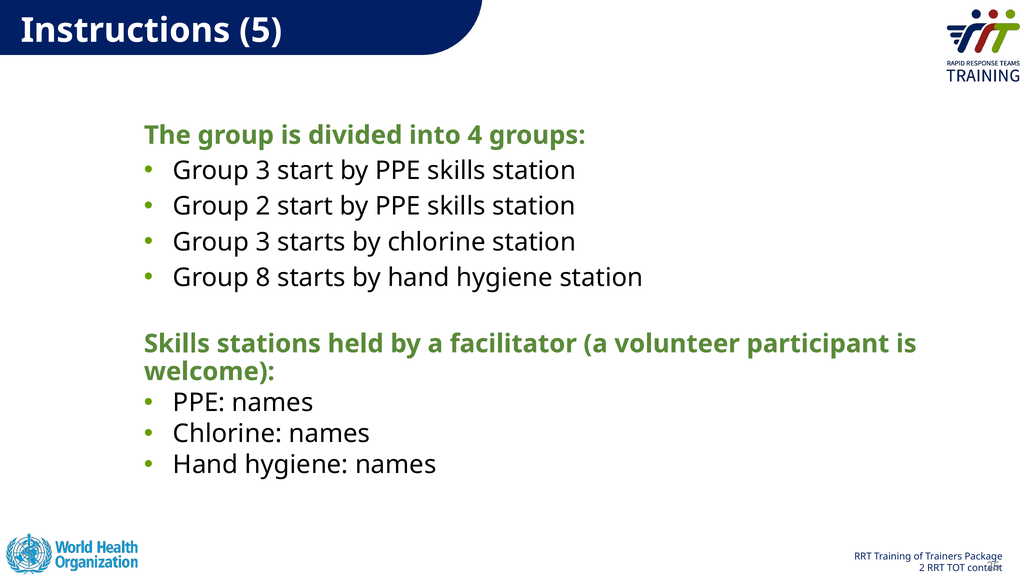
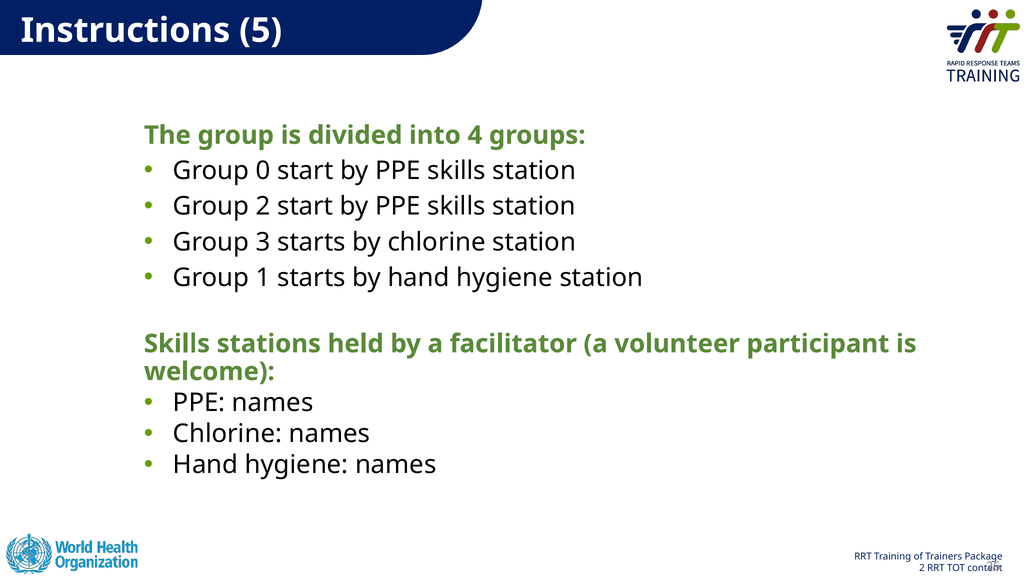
3 at (263, 171): 3 -> 0
8: 8 -> 1
